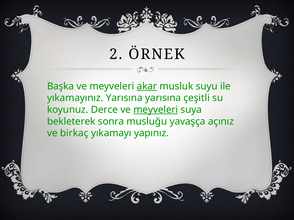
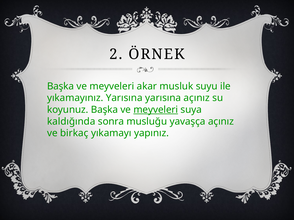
akar underline: present -> none
yarısına çeşitli: çeşitli -> açınız
koyunuz Derce: Derce -> Başka
bekleterek: bekleterek -> kaldığında
